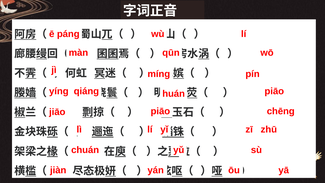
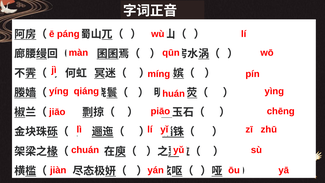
piāo at (274, 91): piāo -> yìng
